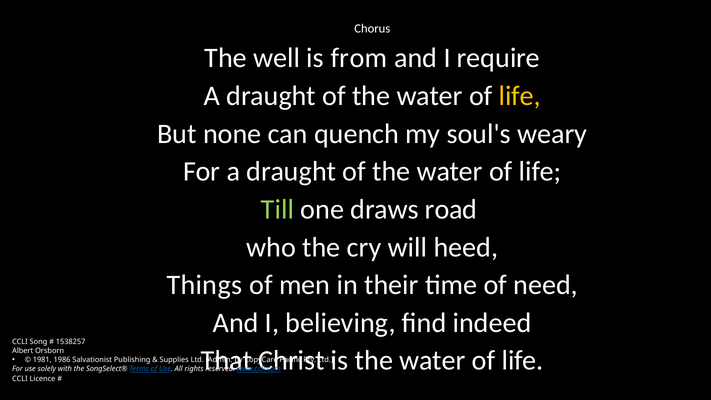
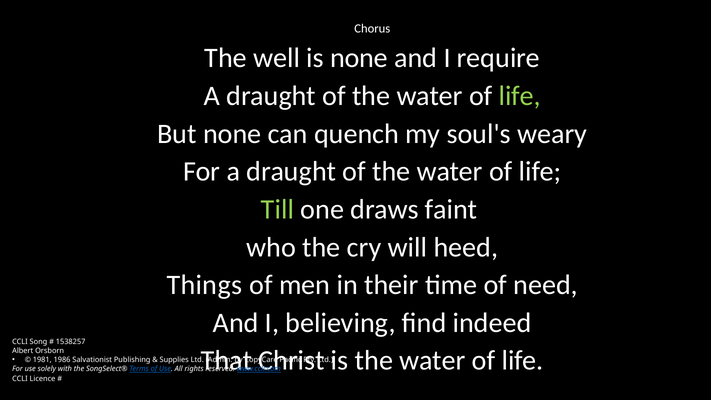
is from: from -> none
life at (520, 96) colour: yellow -> light green
road: road -> faint
